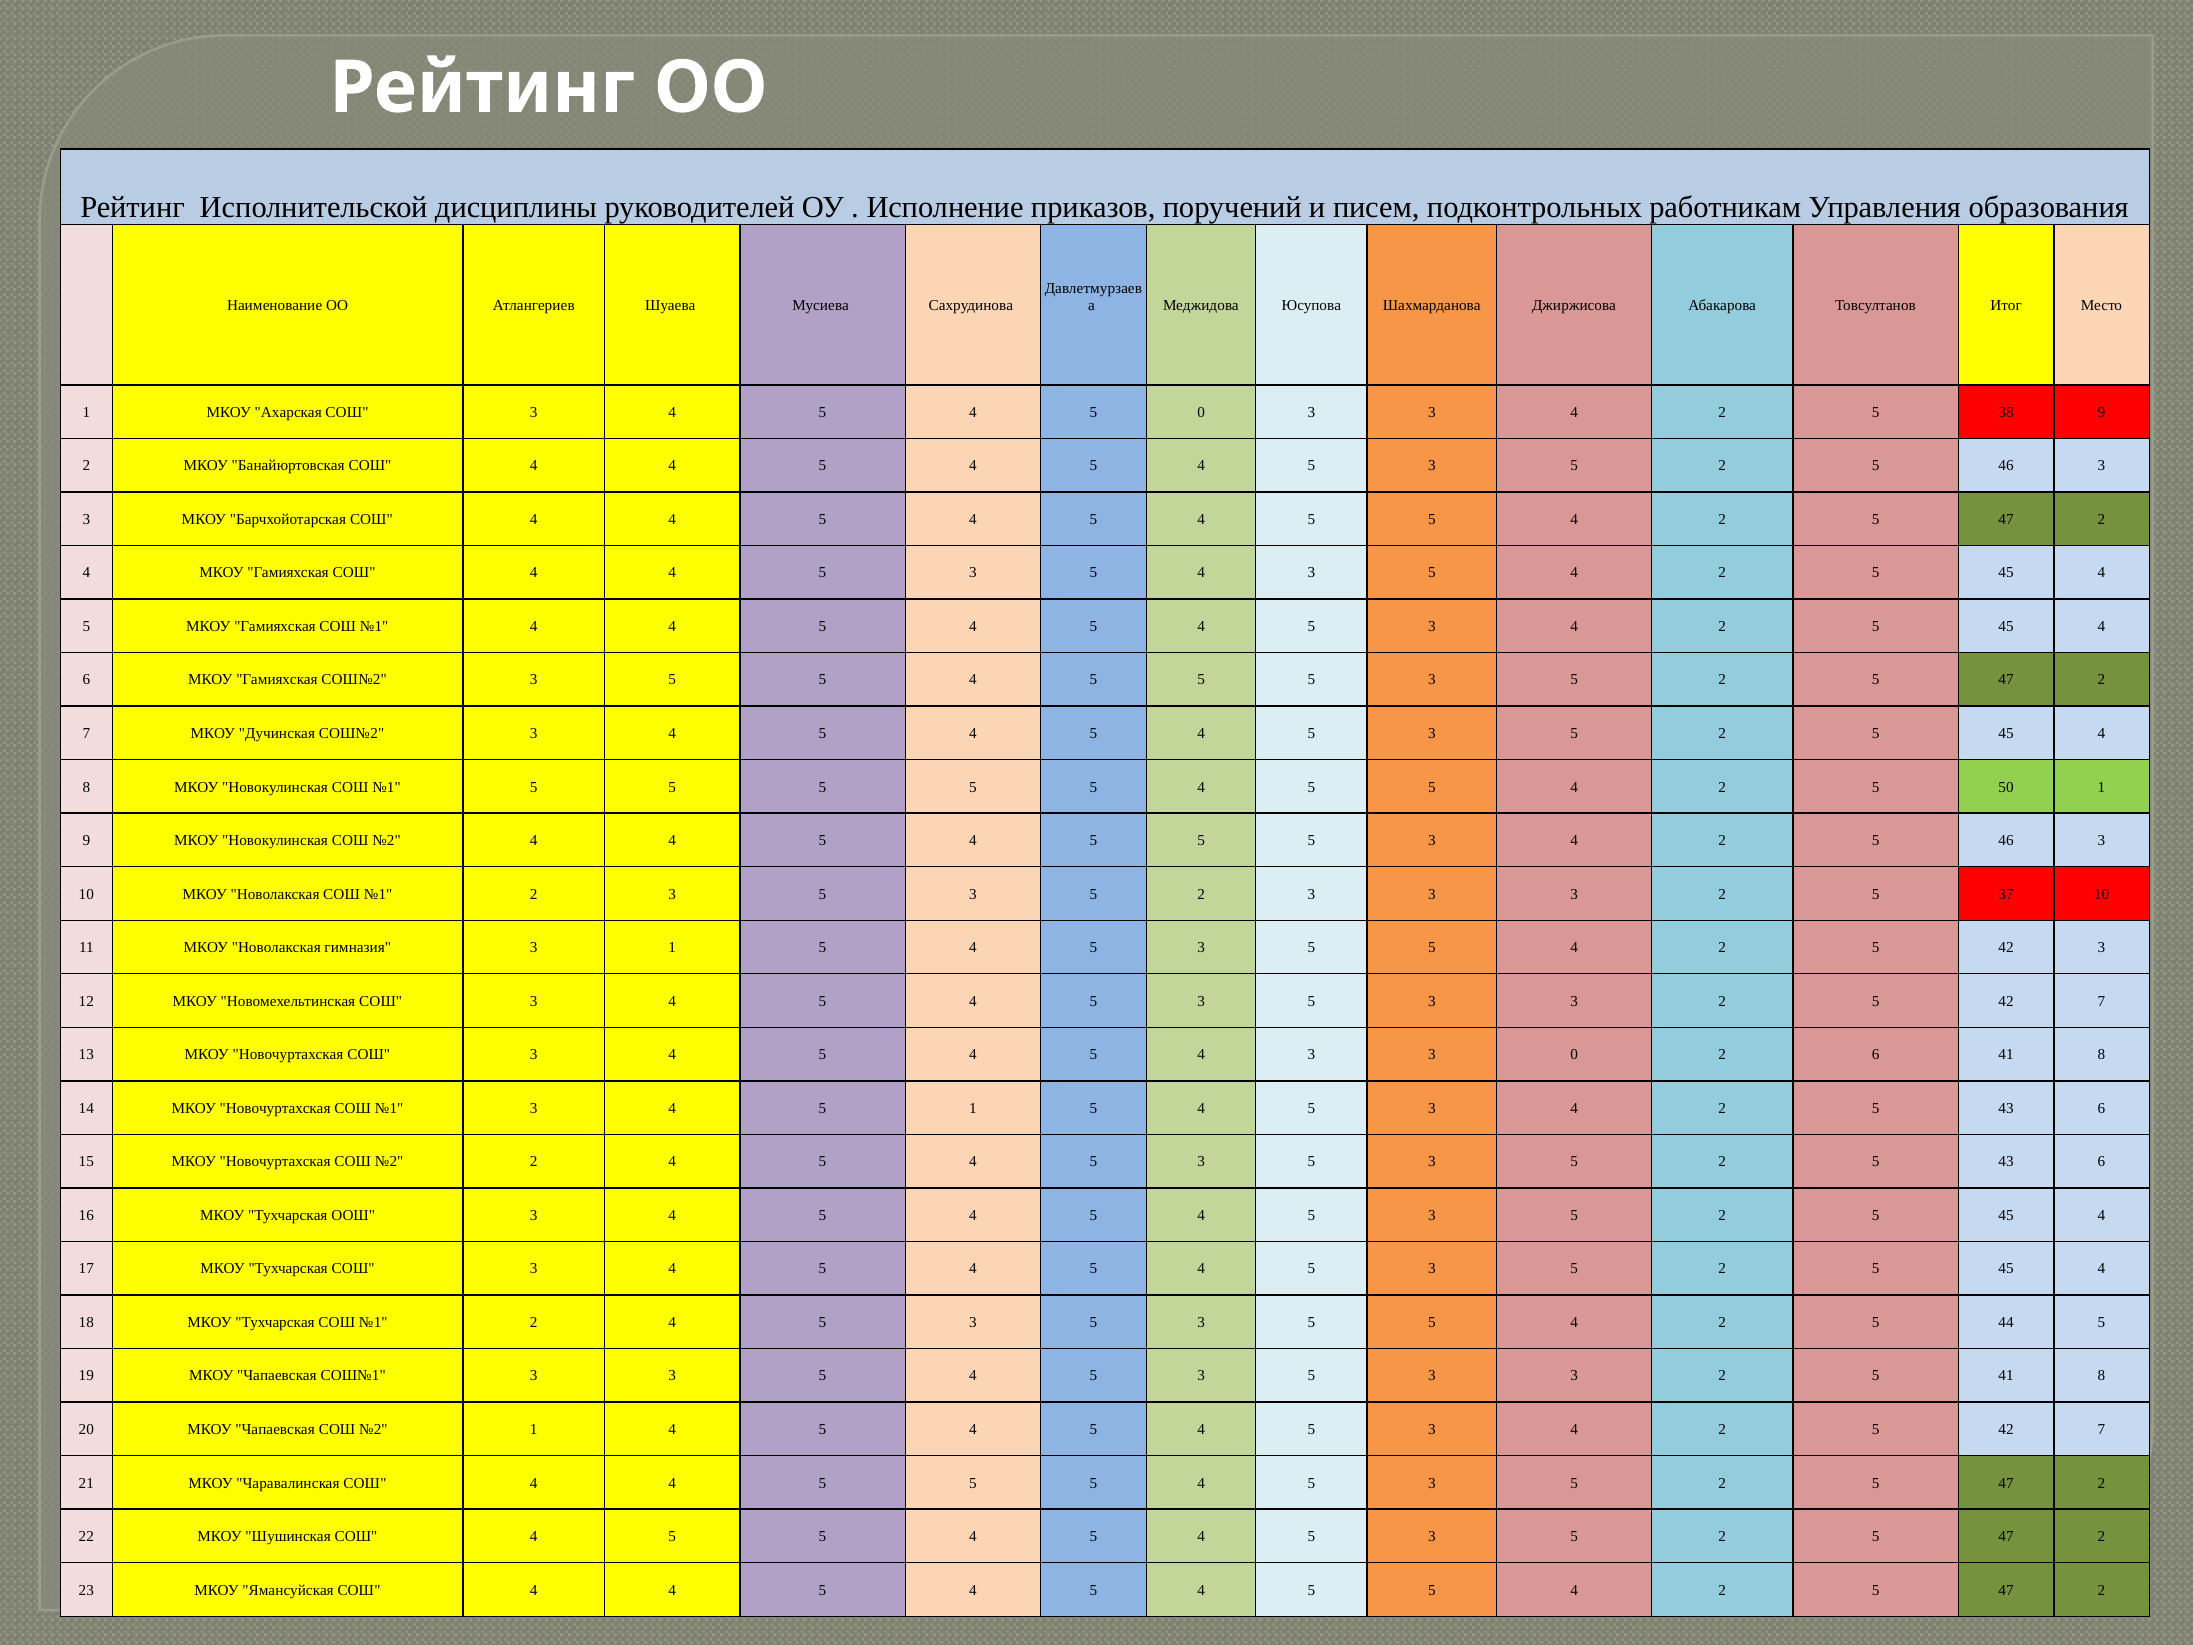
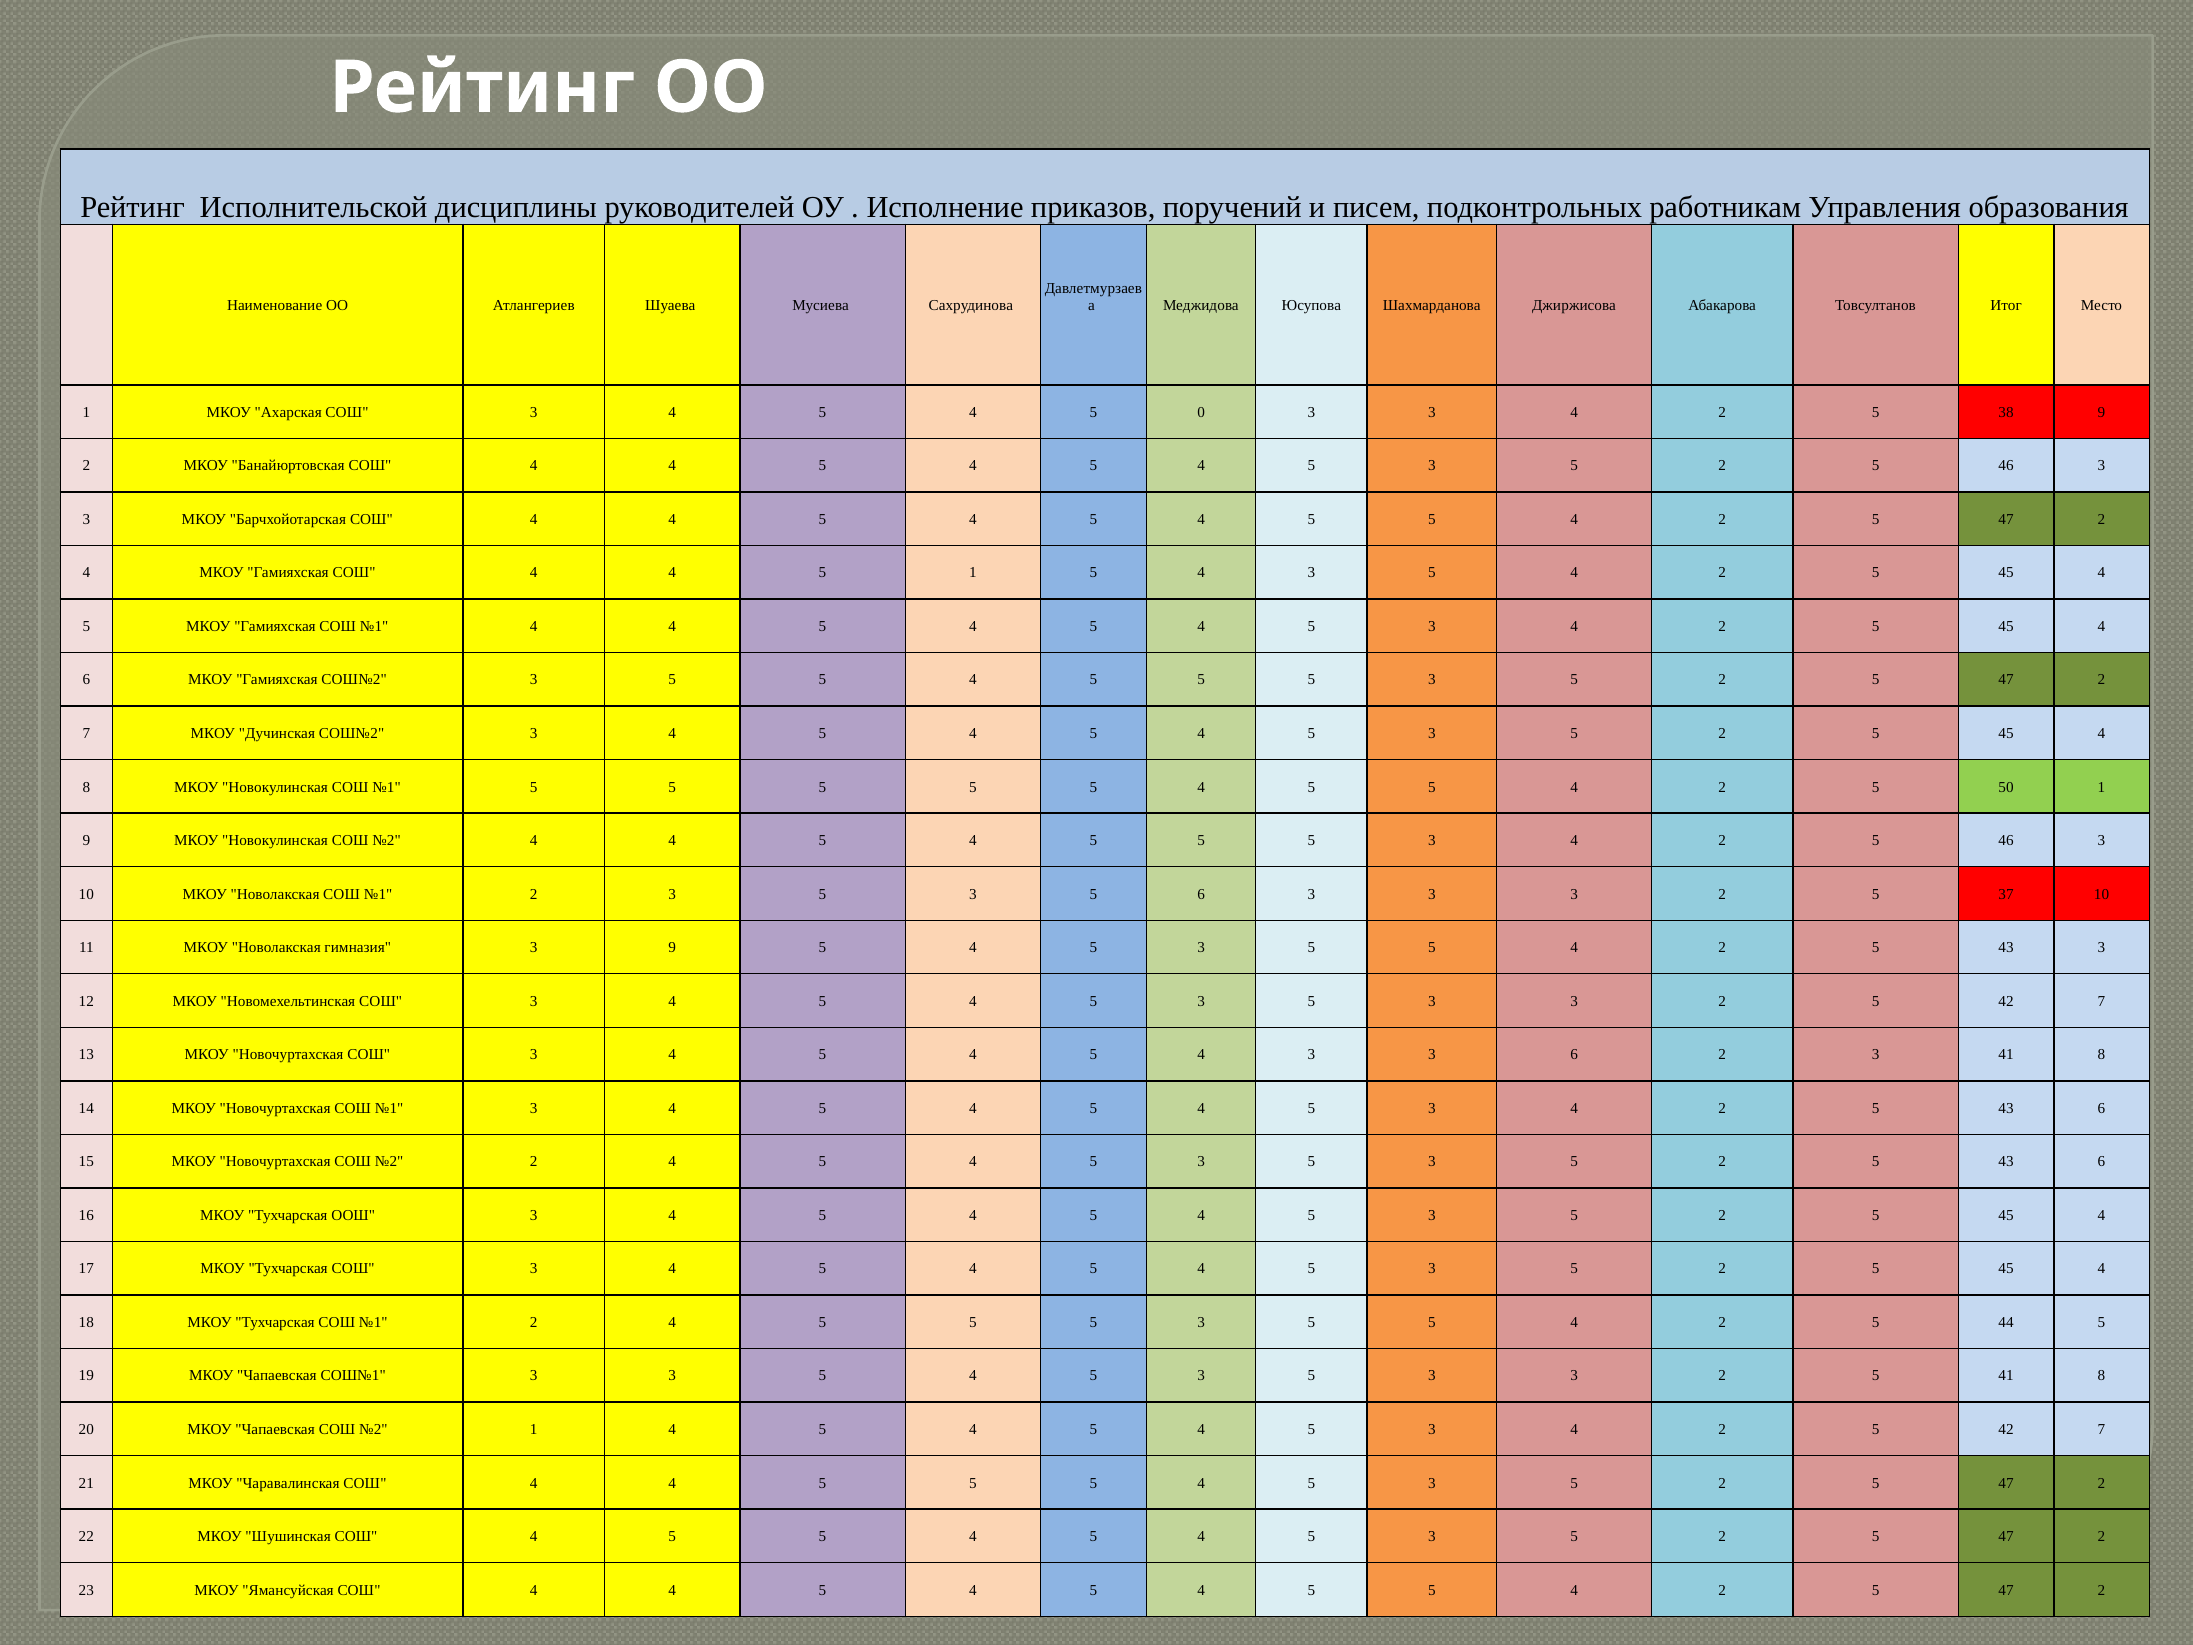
4 4 5 3: 3 -> 1
2 at (1201, 894): 2 -> 6
3 1: 1 -> 9
42 at (2006, 947): 42 -> 43
3 0: 0 -> 6
6 at (1876, 1055): 6 -> 3
1 at (973, 1108): 1 -> 4
2 4 5 3: 3 -> 5
